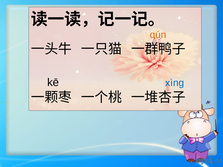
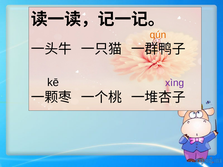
xìng colour: blue -> purple
